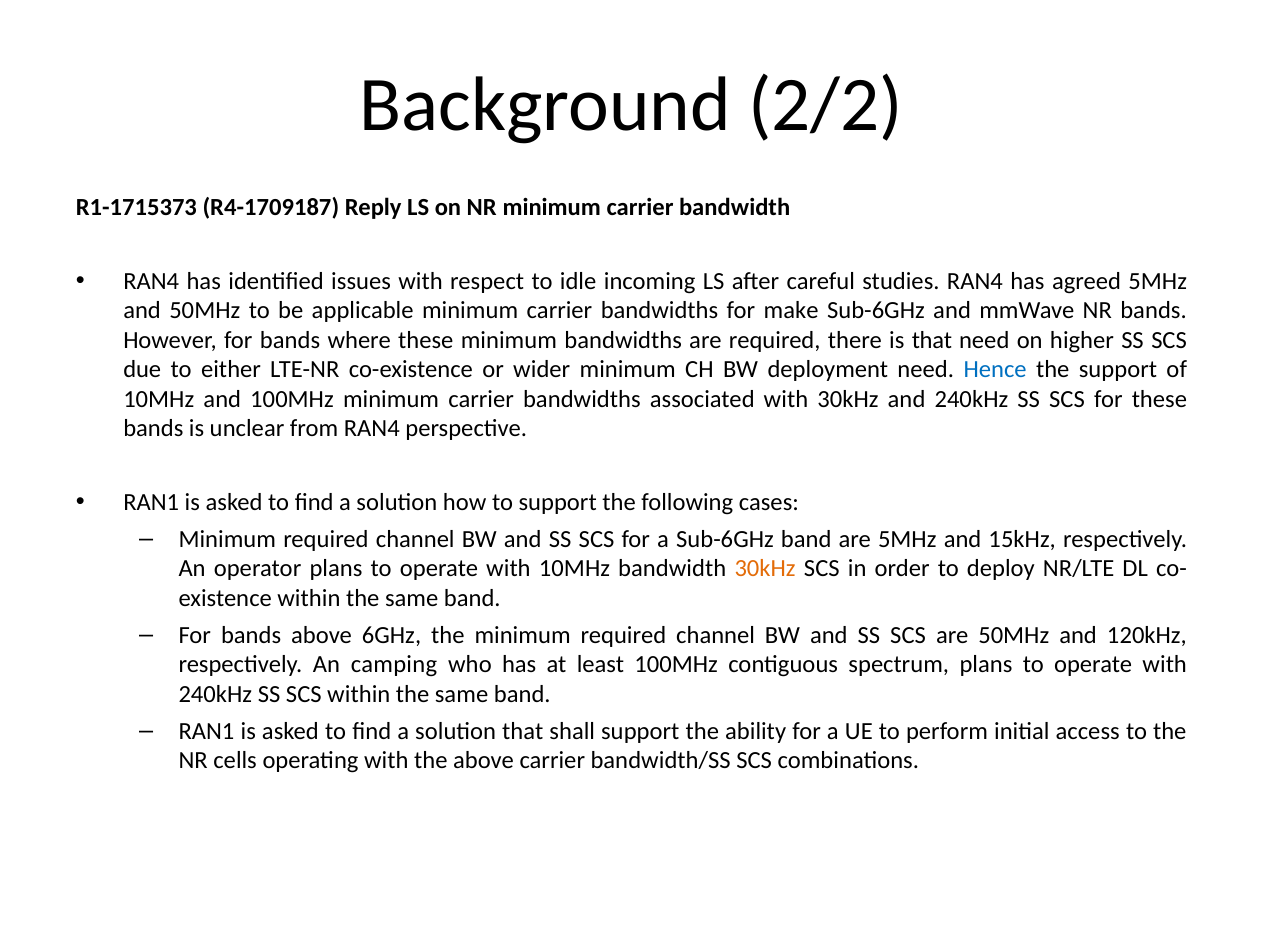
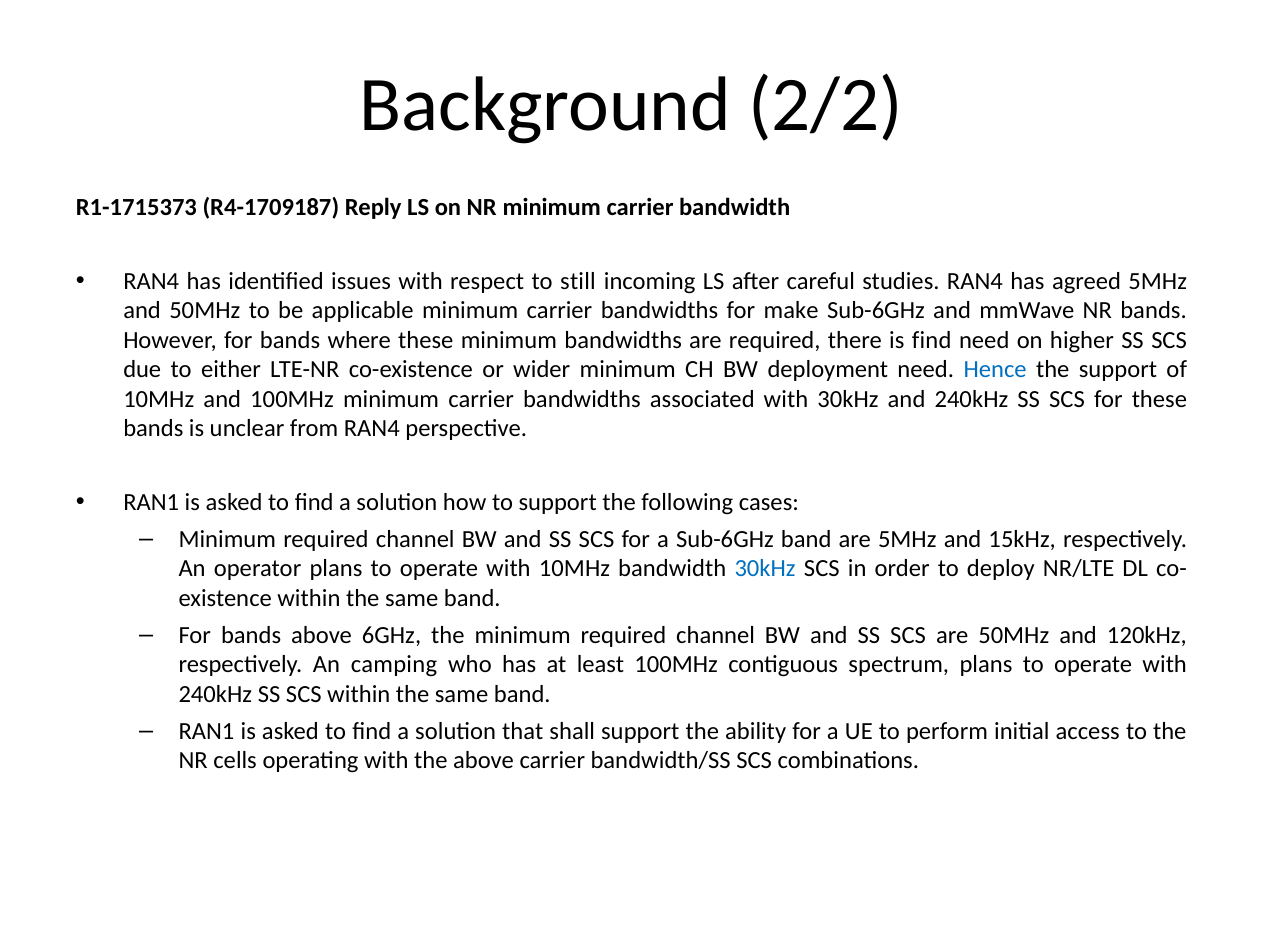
idle: idle -> still
is that: that -> find
30kHz at (765, 569) colour: orange -> blue
